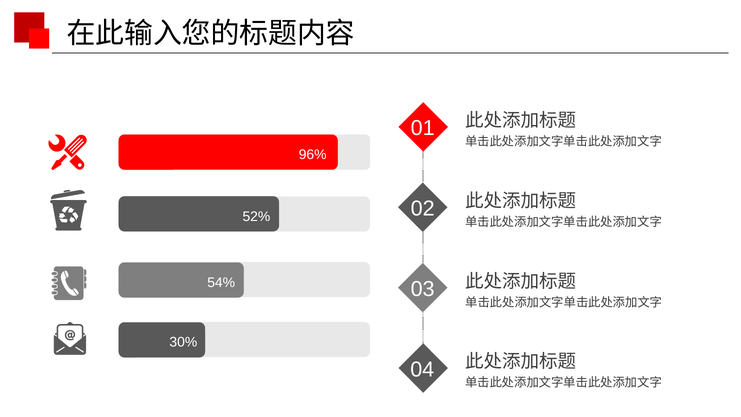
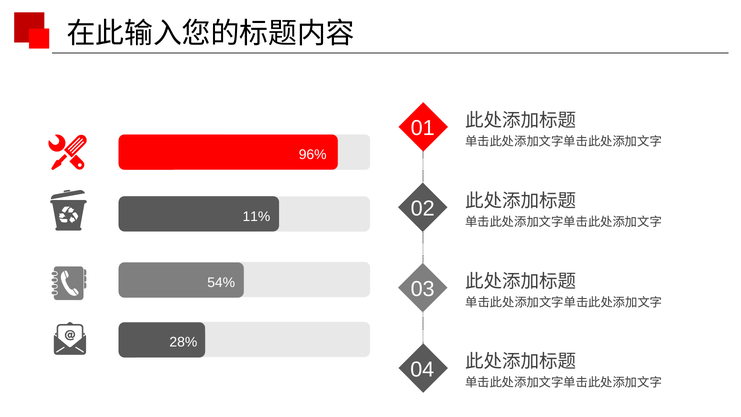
52%: 52% -> 11%
30%: 30% -> 28%
